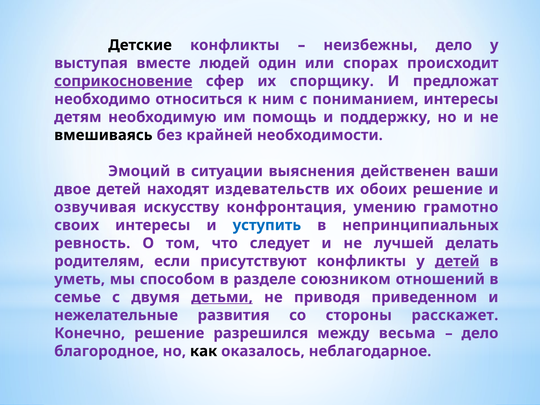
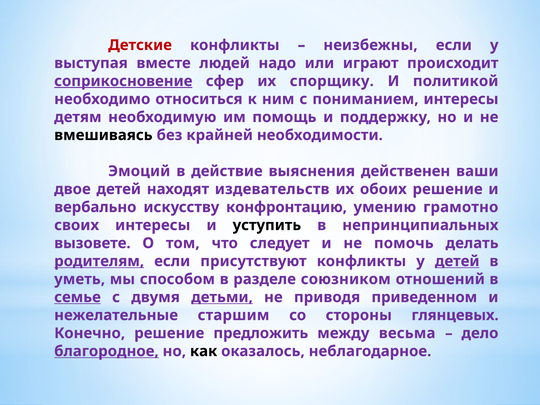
Детские colour: black -> red
неизбежны дело: дело -> если
один: один -> надо
спорах: спорах -> играют
предложат: предложат -> политикой
ситуации: ситуации -> действие
озвучивая: озвучивая -> вербально
конфронтация: конфронтация -> конфронтацию
уступить colour: blue -> black
ревность: ревность -> вызовете
лучшей: лучшей -> помочь
родителям underline: none -> present
семье underline: none -> present
развития: развития -> старшим
расскажет: расскажет -> глянцевых
разрешился: разрешился -> предложить
благородное underline: none -> present
